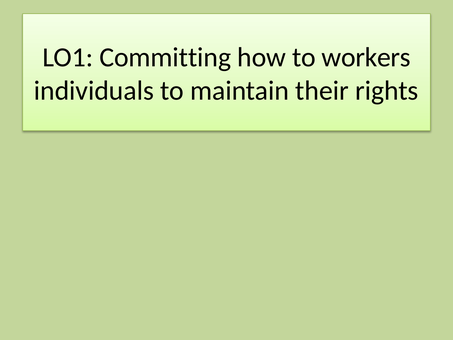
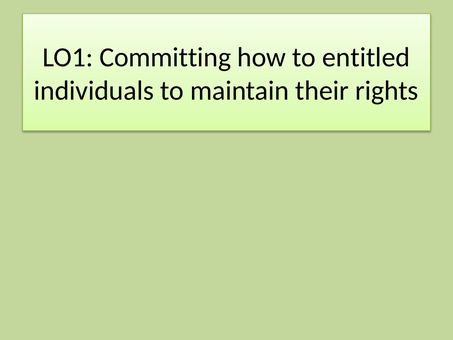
workers: workers -> entitled
